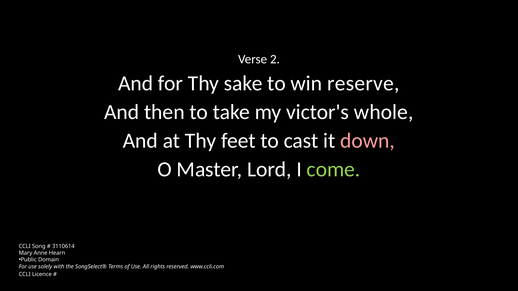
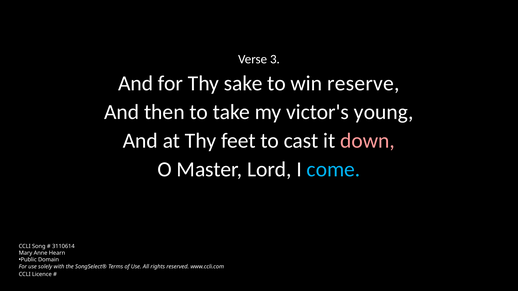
2: 2 -> 3
whole: whole -> young
come colour: light green -> light blue
